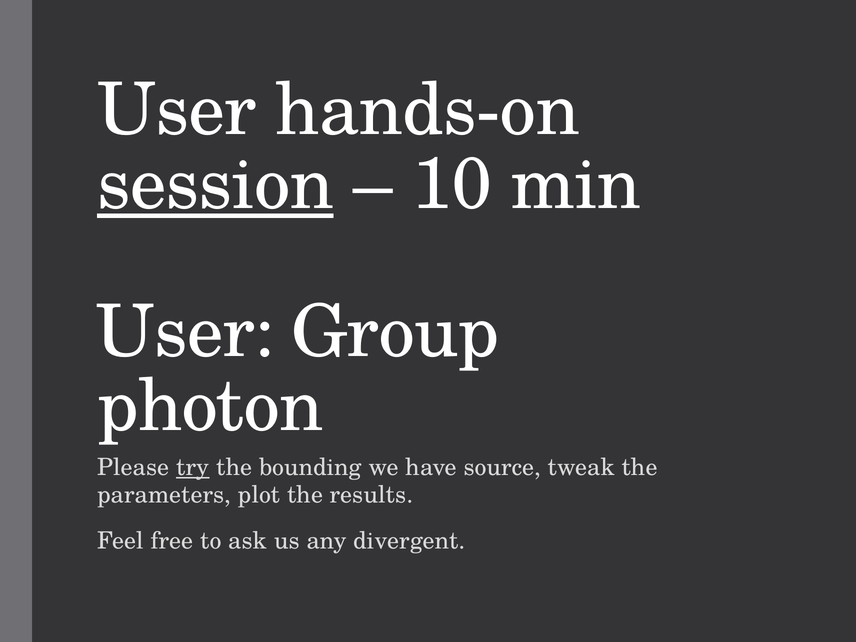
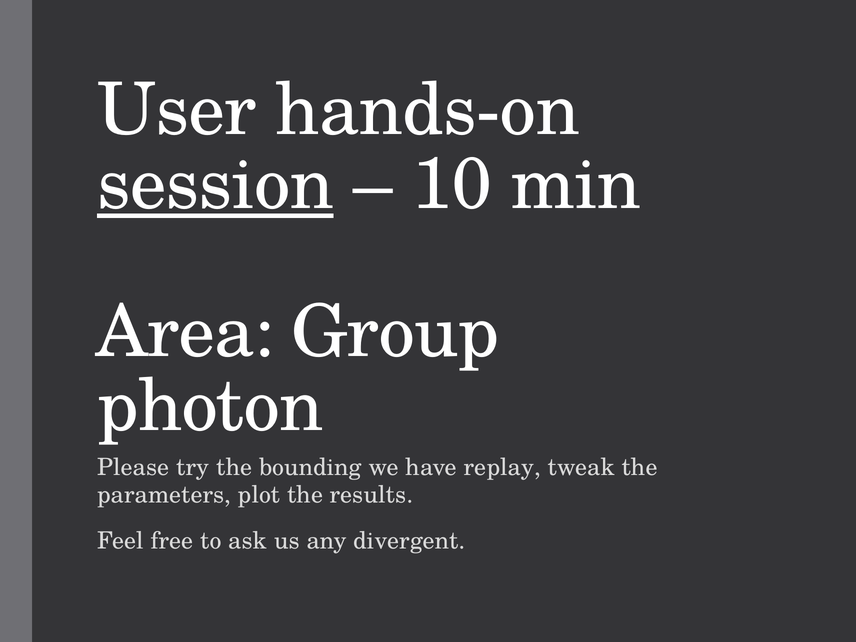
User at (185, 332): User -> Area
try underline: present -> none
source: source -> replay
